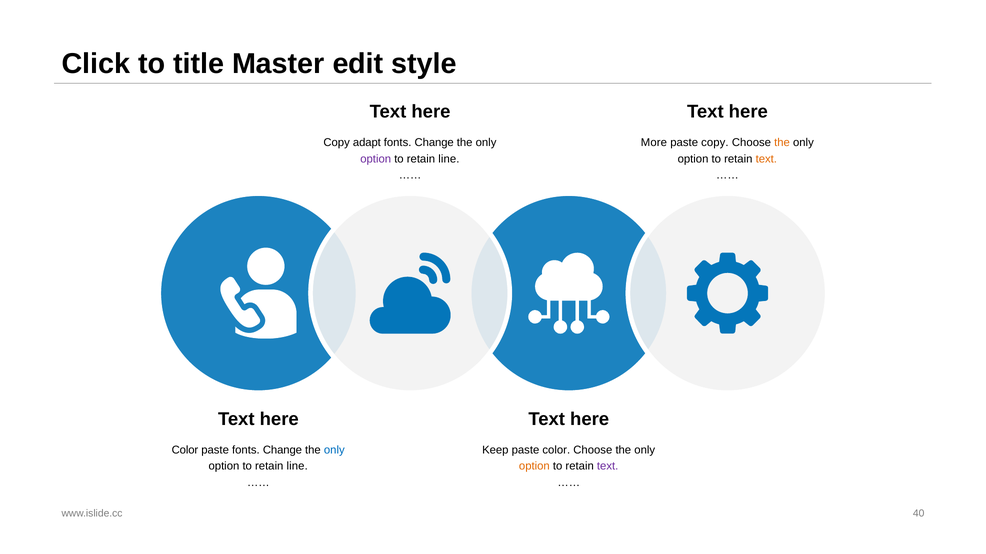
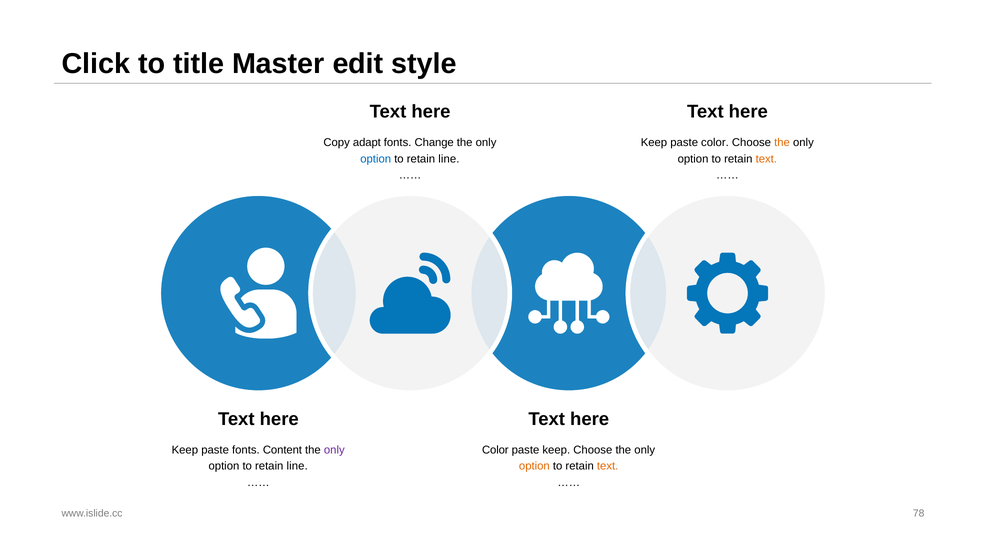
More at (654, 143): More -> Keep
paste copy: copy -> color
option at (376, 159) colour: purple -> blue
Color at (185, 450): Color -> Keep
paste fonts Change: Change -> Content
only at (334, 450) colour: blue -> purple
Keep at (495, 450): Keep -> Color
paste color: color -> keep
text at (608, 467) colour: purple -> orange
40: 40 -> 78
